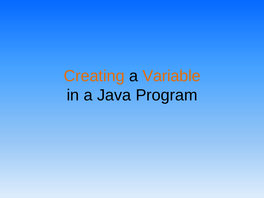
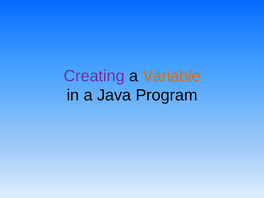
Creating colour: orange -> purple
